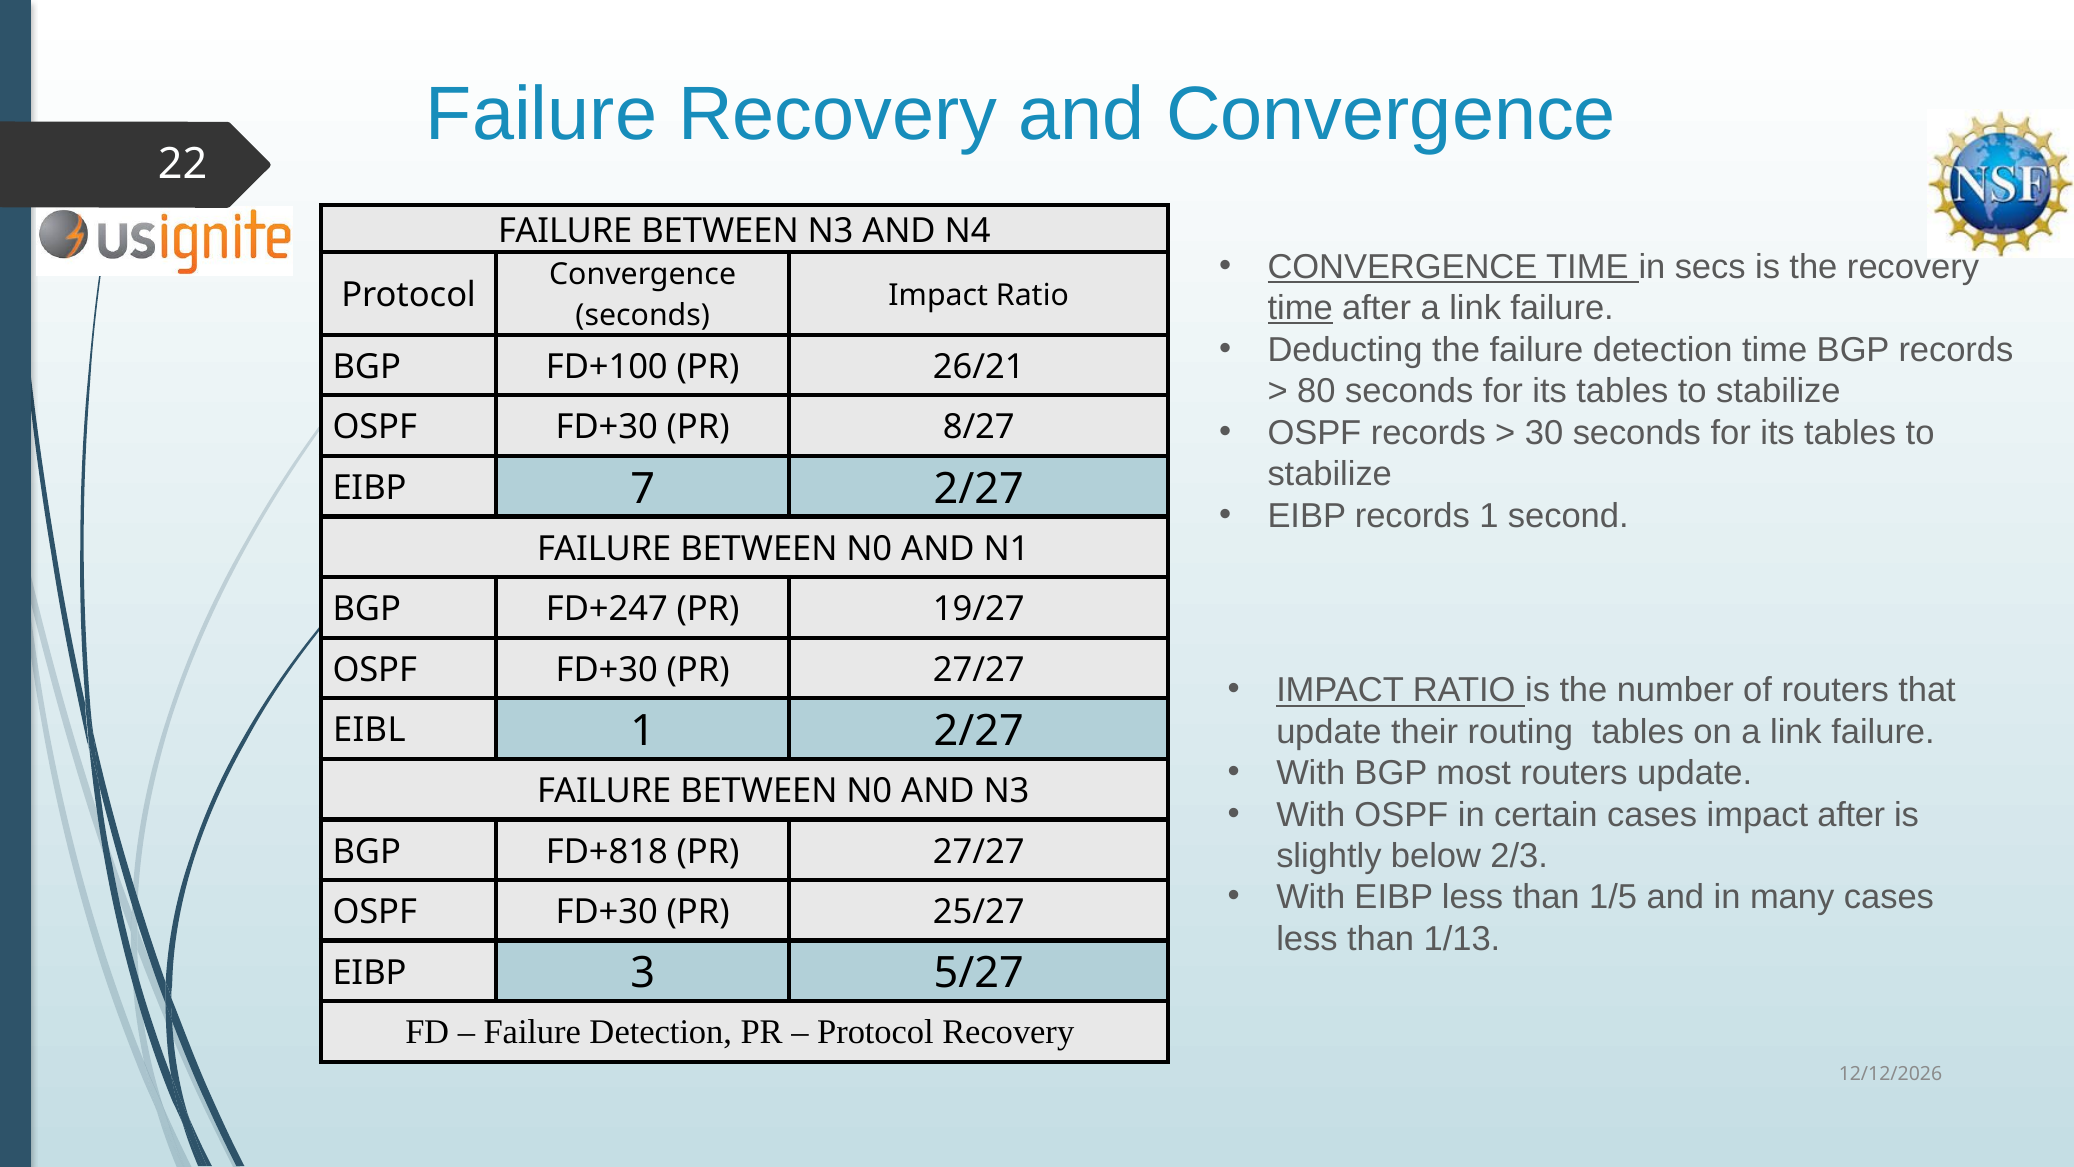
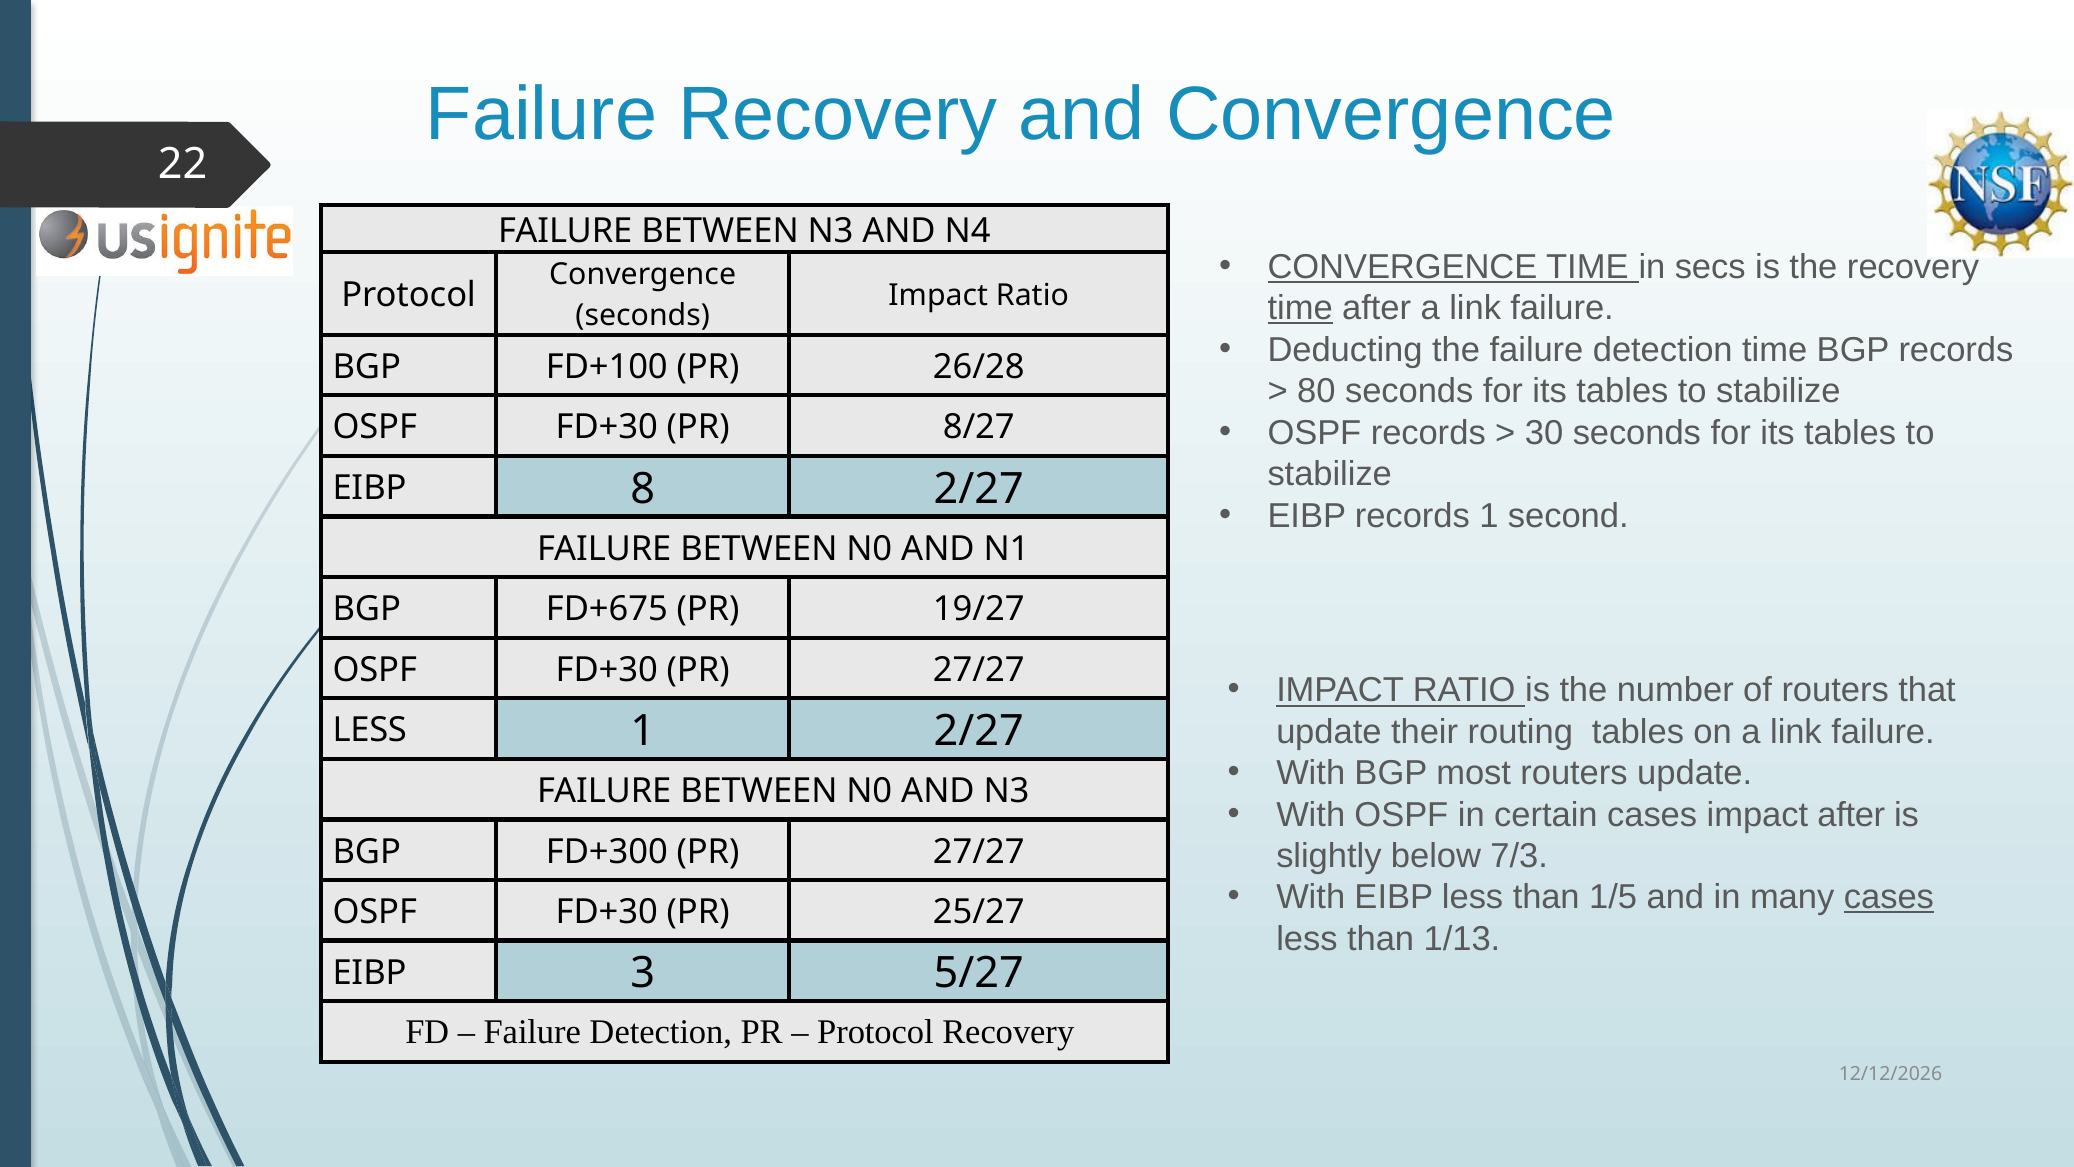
26/21: 26/21 -> 26/28
7: 7 -> 8
FD+247: FD+247 -> FD+675
EIBL at (369, 730): EIBL -> LESS
2/3: 2/3 -> 7/3
FD+818: FD+818 -> FD+300
cases at (1889, 897) underline: none -> present
